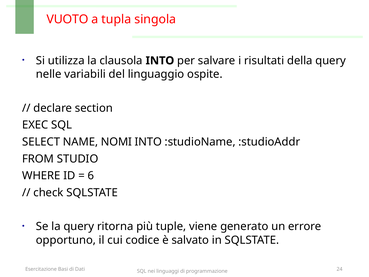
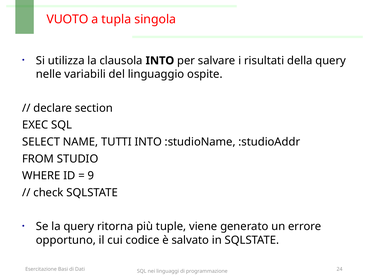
NOMI: NOMI -> TUTTI
6: 6 -> 9
